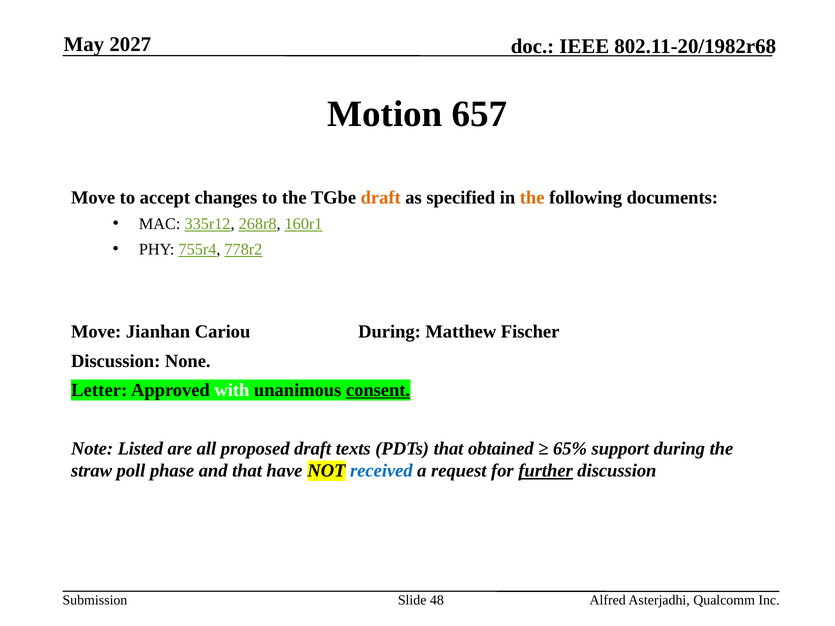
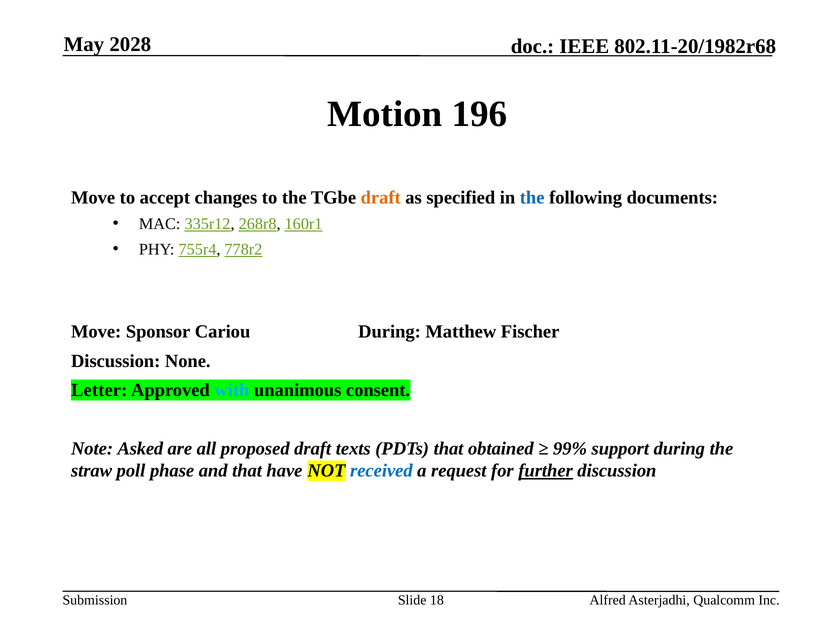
2027: 2027 -> 2028
657: 657 -> 196
the at (532, 198) colour: orange -> blue
Jianhan: Jianhan -> Sponsor
with colour: white -> light blue
consent underline: present -> none
Listed: Listed -> Asked
65%: 65% -> 99%
48: 48 -> 18
